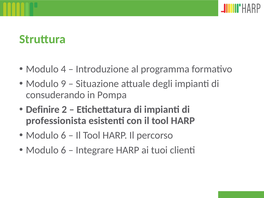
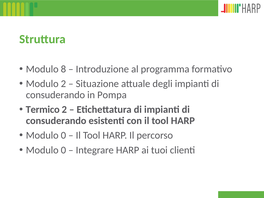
4: 4 -> 8
Modulo 9: 9 -> 2
Definire: Definire -> Termico
professionista at (56, 121): professionista -> consuderando
6 at (63, 135): 6 -> 0
6 at (63, 150): 6 -> 0
